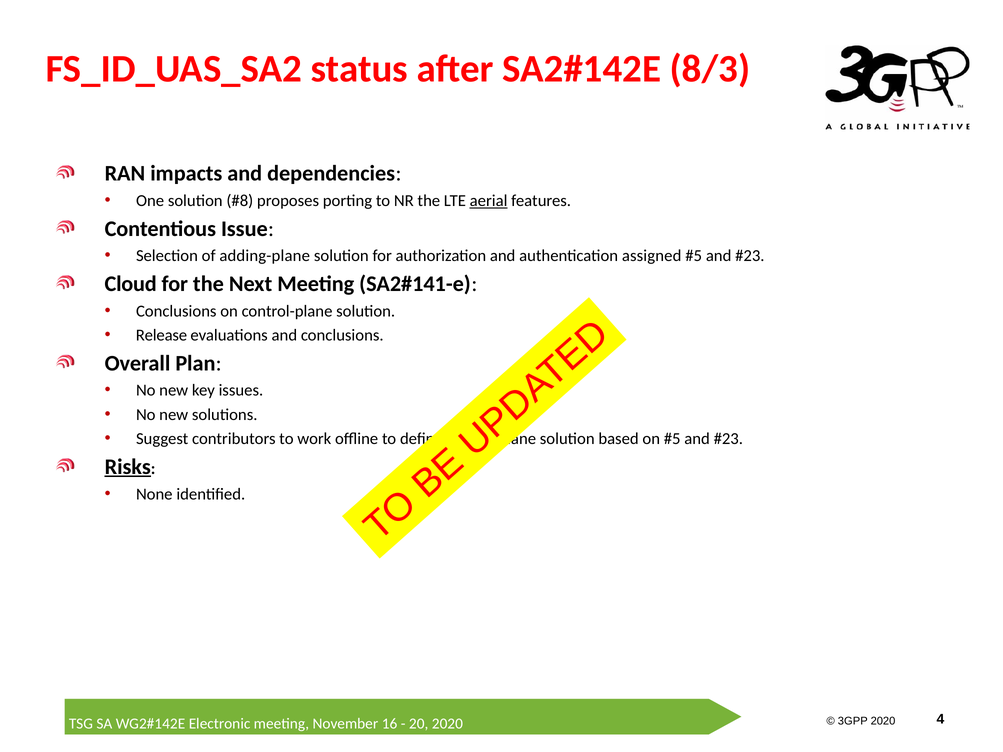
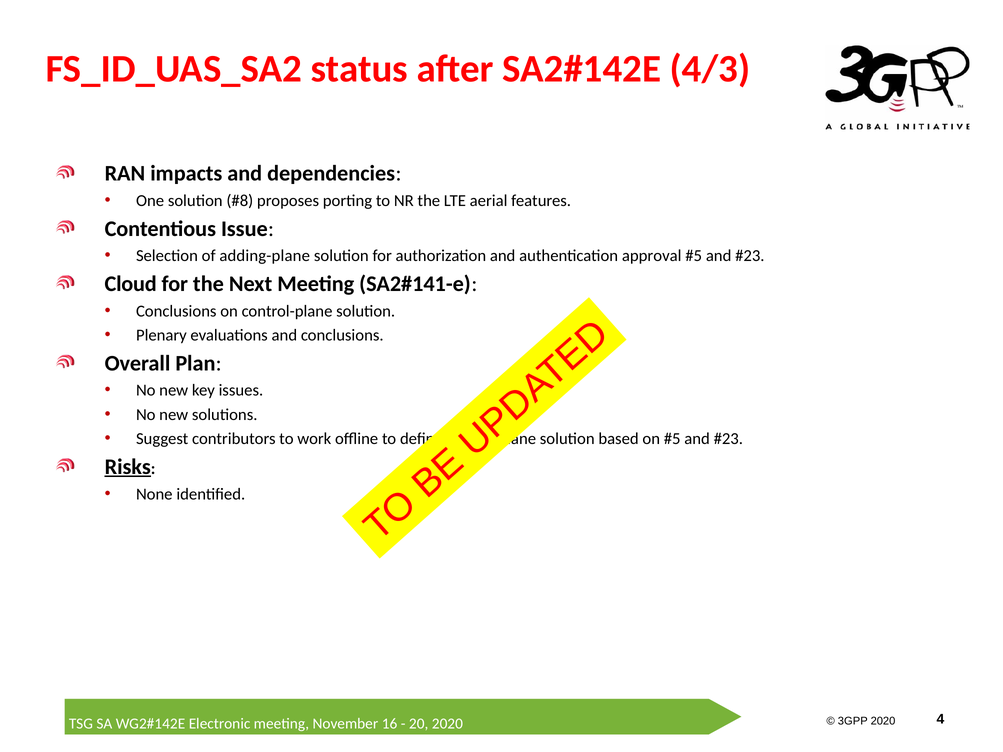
8/3: 8/3 -> 4/3
aerial underline: present -> none
assigned: assigned -> approval
Release: Release -> Plenary
